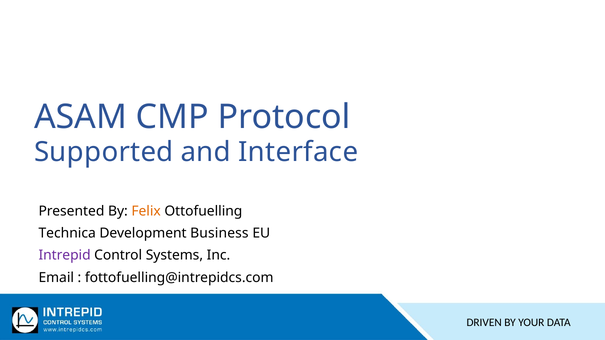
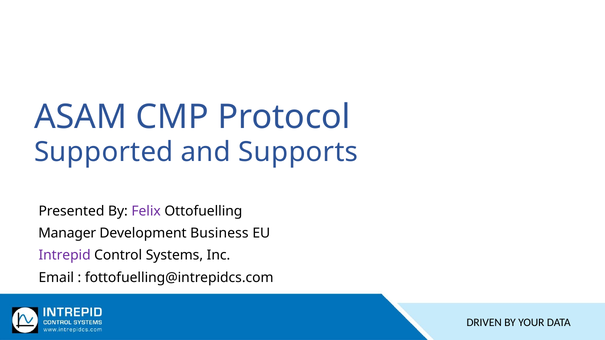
Interface: Interface -> Supports
Felix colour: orange -> purple
Technica: Technica -> Manager
